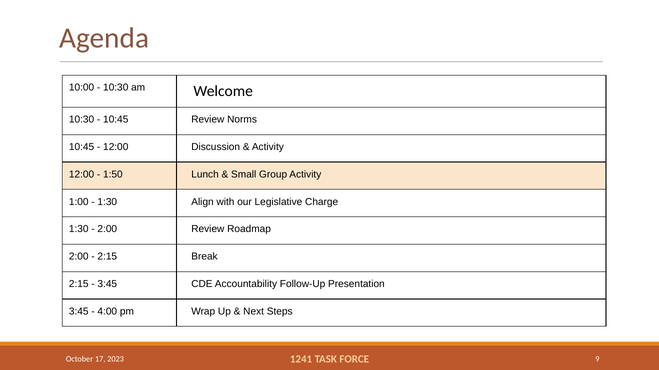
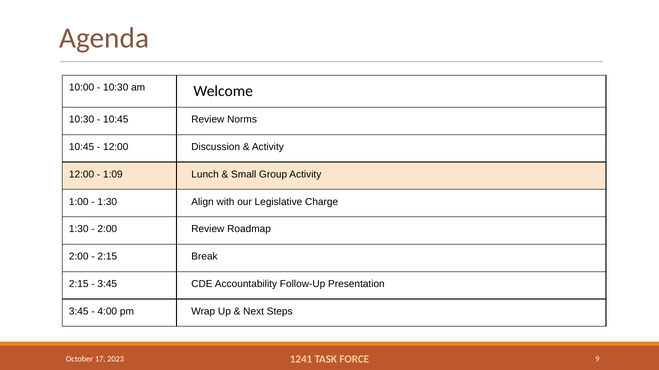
1:50: 1:50 -> 1:09
